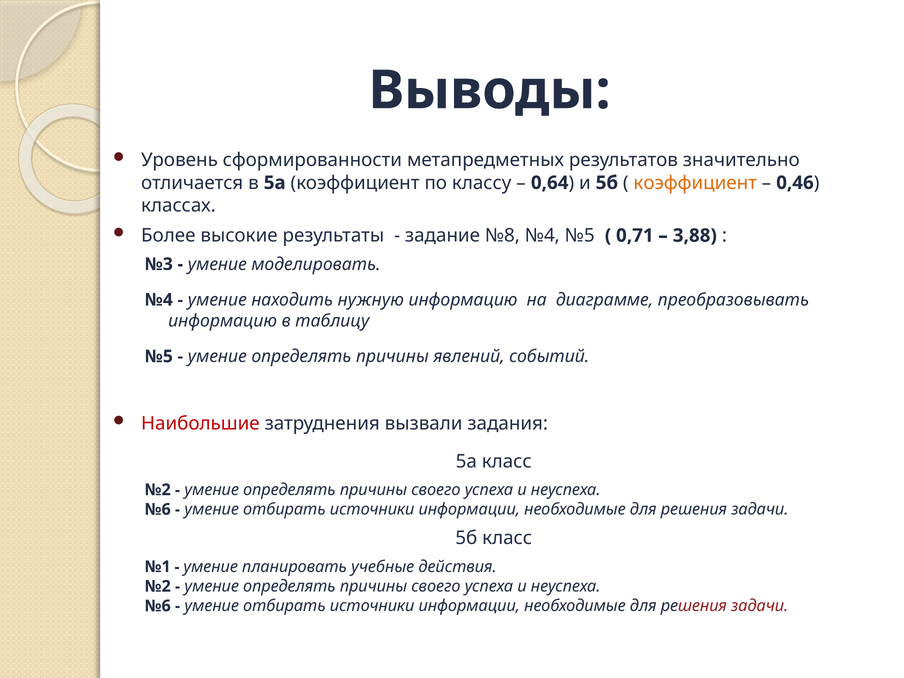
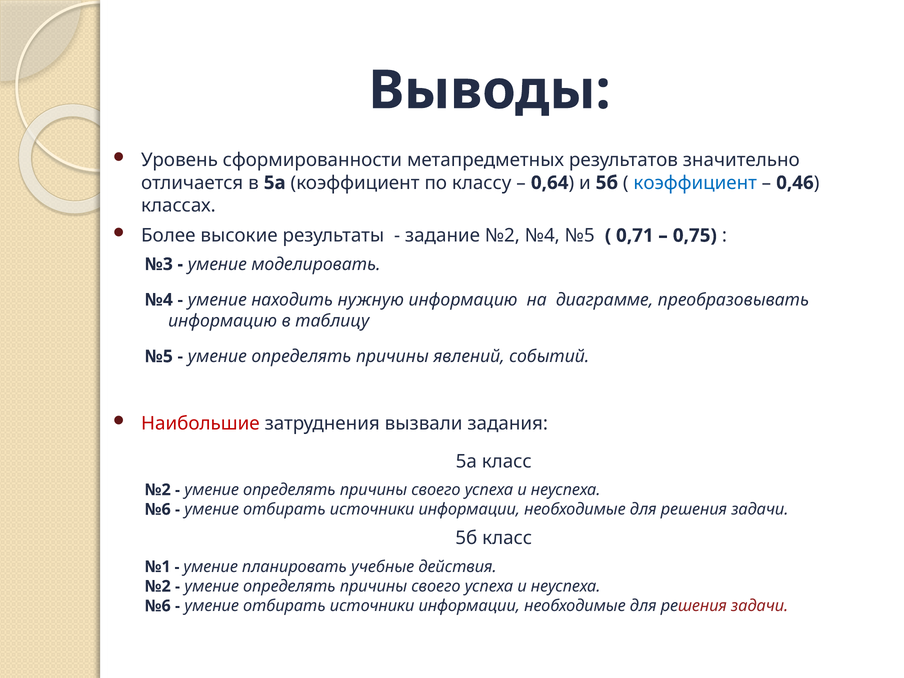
коэффициент at (695, 183) colour: orange -> blue
задание №8: №8 -> №2
3,88: 3,88 -> 0,75
